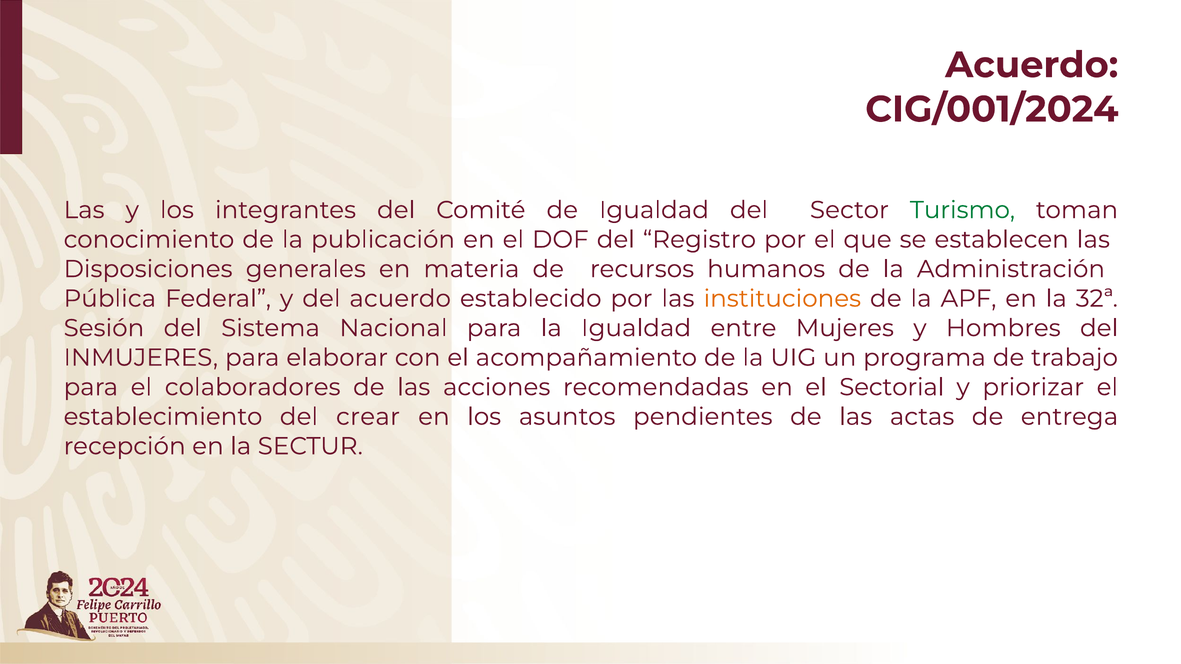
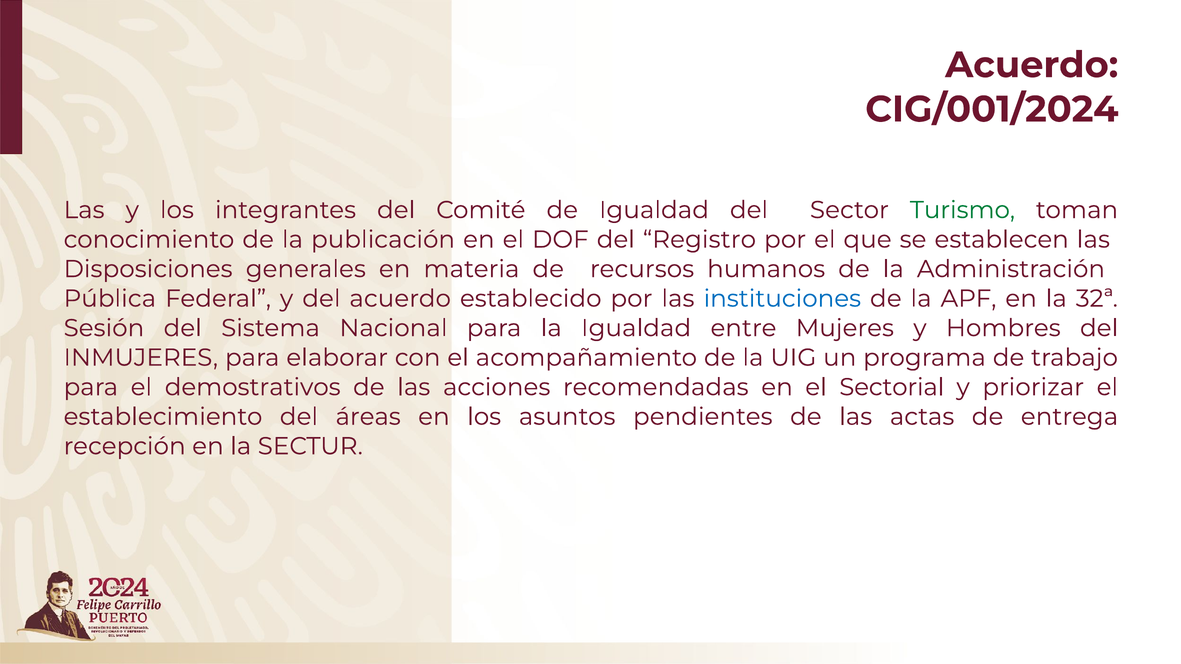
instituciones colour: orange -> blue
colaboradores: colaboradores -> demostrativos
crear: crear -> áreas
